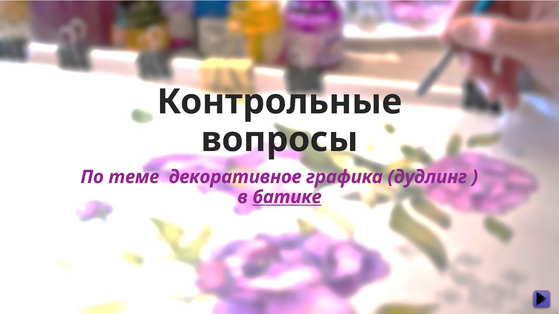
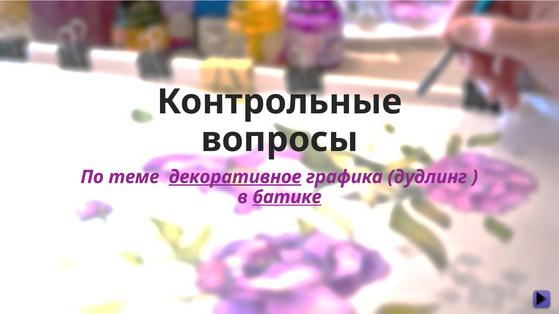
декоративное underline: none -> present
